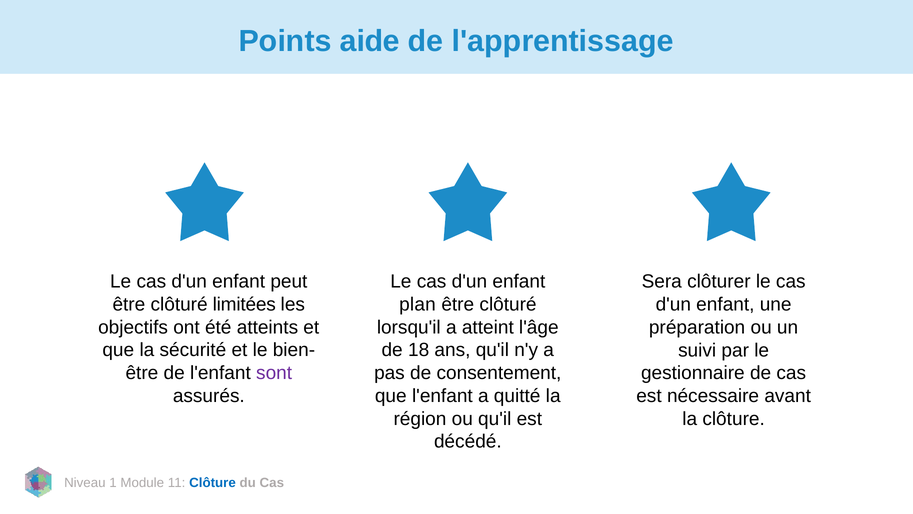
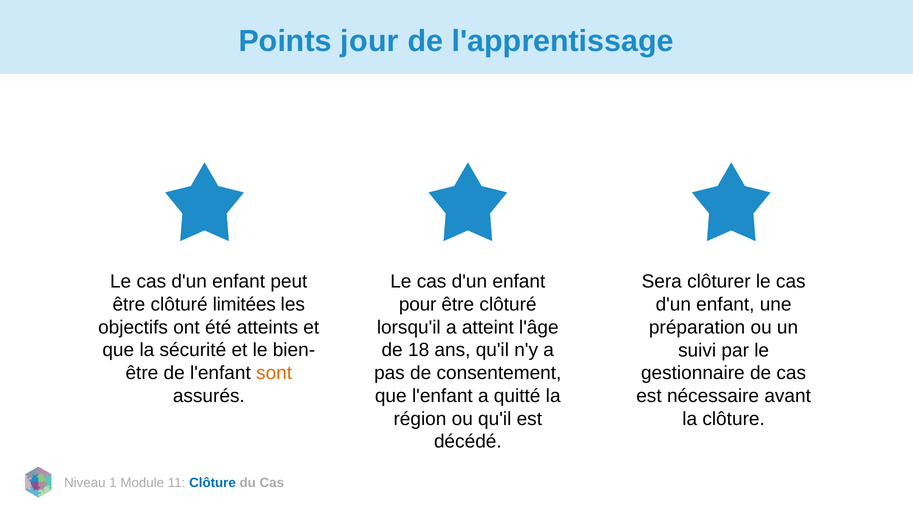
aide: aide -> jour
plan: plan -> pour
sont colour: purple -> orange
